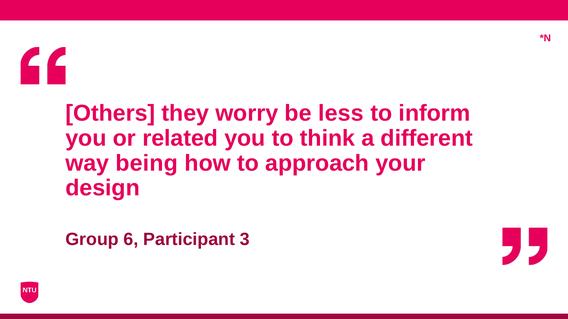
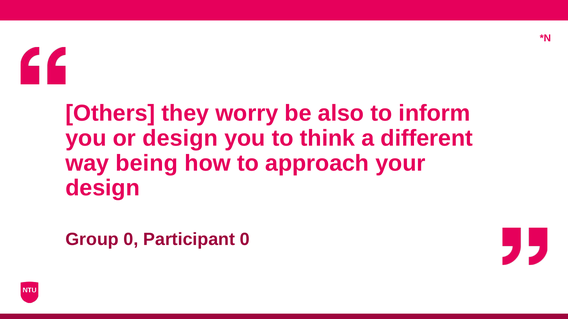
less: less -> also
or related: related -> design
Group 6: 6 -> 0
Participant 3: 3 -> 0
